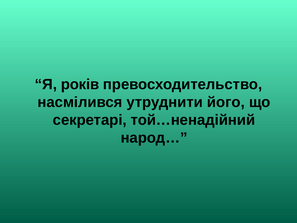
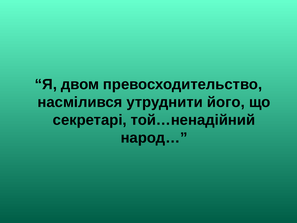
років: років -> двом
